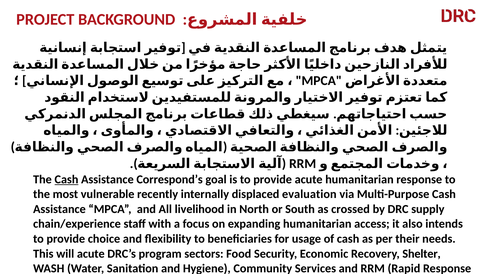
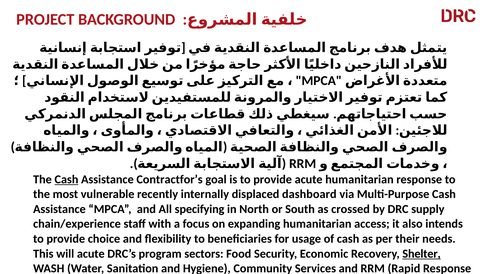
Correspond’s: Correspond’s -> Contractfor’s
evaluation: evaluation -> dashboard
livelihood: livelihood -> specifying
Shelter underline: none -> present
